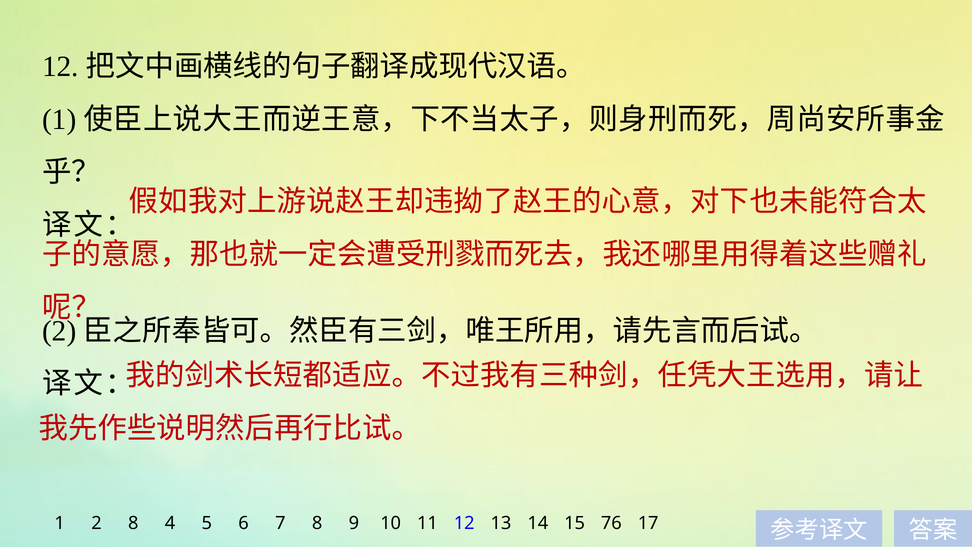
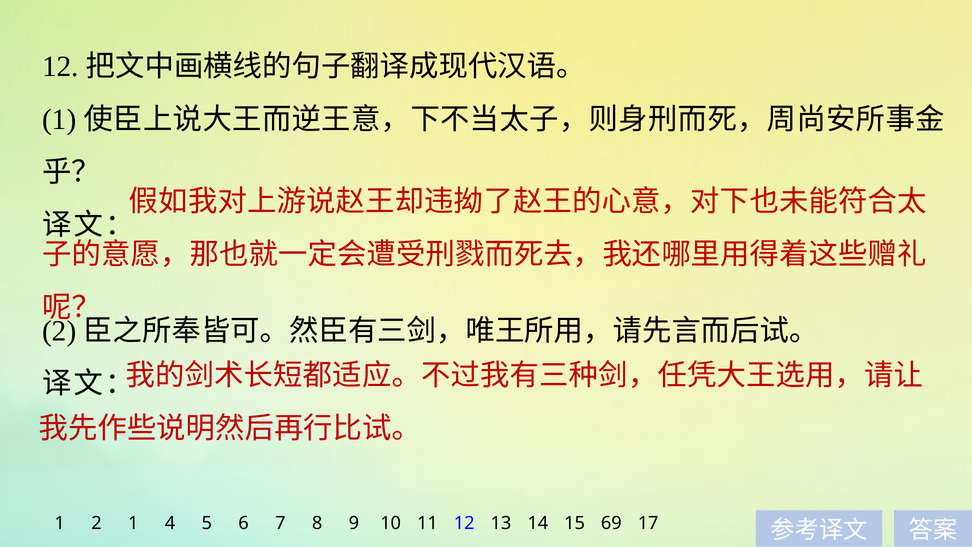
2 8: 8 -> 1
76: 76 -> 69
